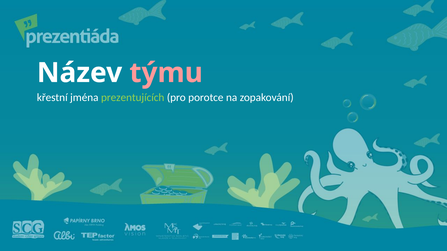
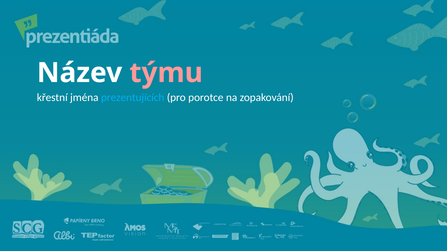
prezentujících colour: light green -> light blue
